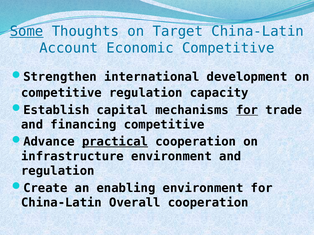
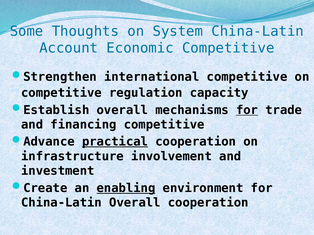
Some underline: present -> none
Target: Target -> System
international development: development -> competitive
capital at (122, 110): capital -> overall
infrastructure environment: environment -> involvement
regulation at (58, 171): regulation -> investment
enabling underline: none -> present
